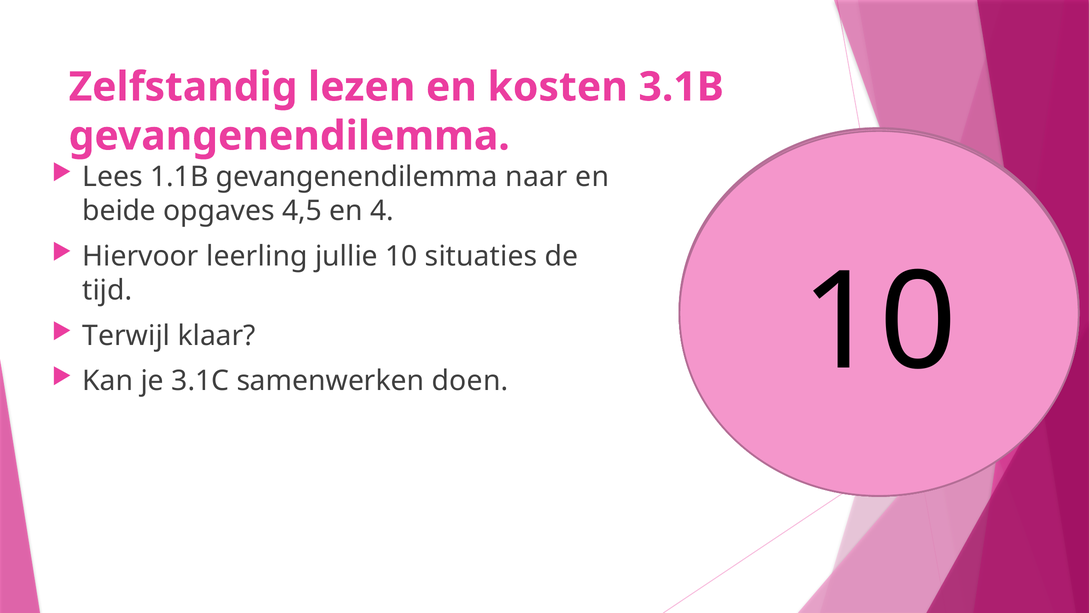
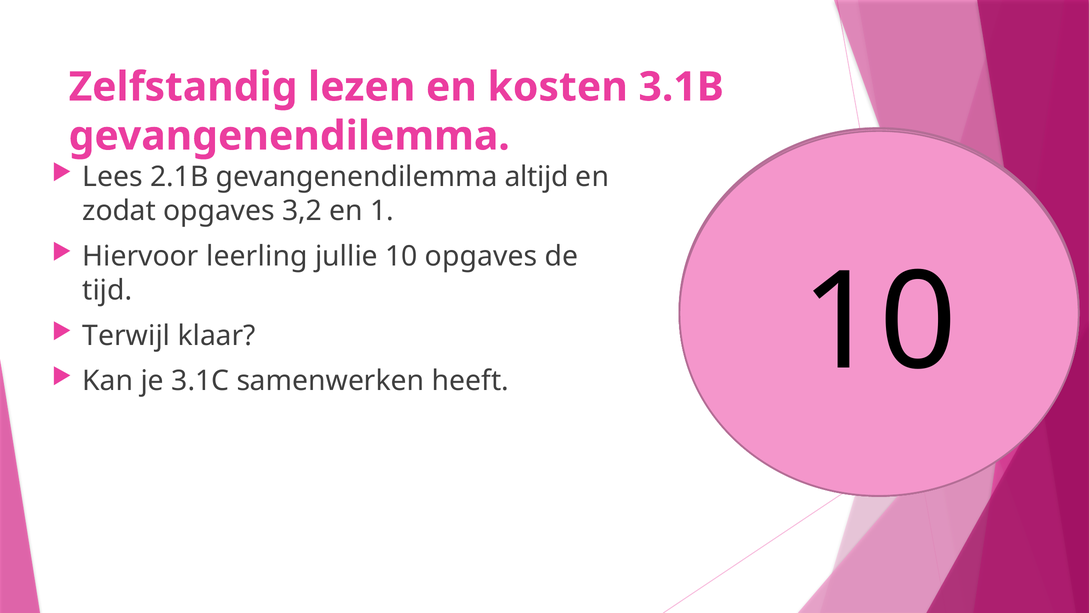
1.1B: 1.1B -> 2.1B
naar: naar -> altijd
beide: beide -> zodat
4,5: 4,5 -> 3,2
4: 4 -> 1
10 situaties: situaties -> opgaves
doen: doen -> heeft
